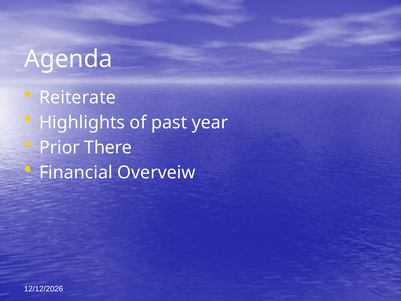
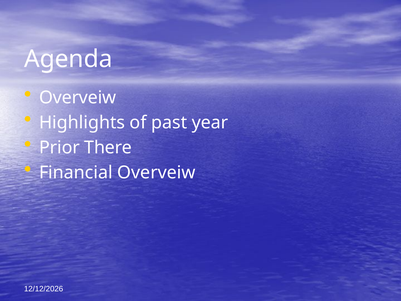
Reiterate at (78, 97): Reiterate -> Overveiw
